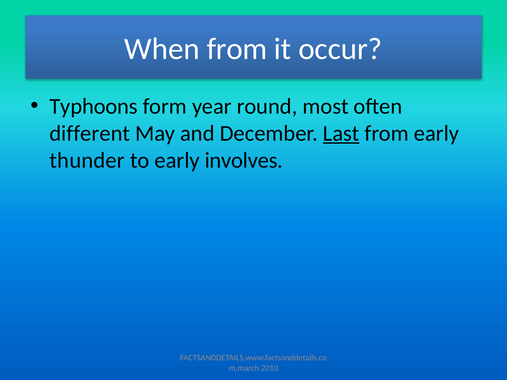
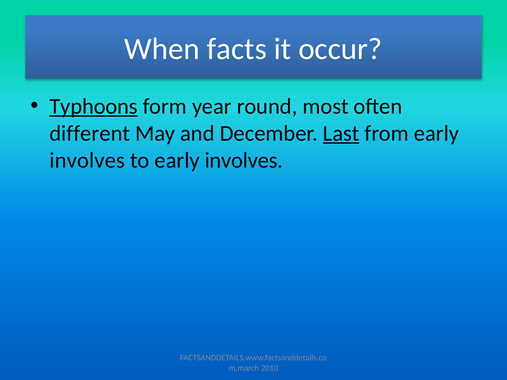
When from: from -> facts
Typhoons underline: none -> present
thunder at (87, 160): thunder -> involves
